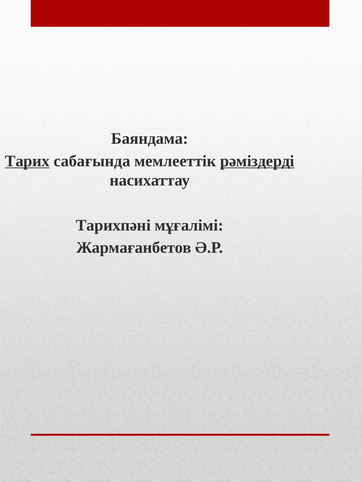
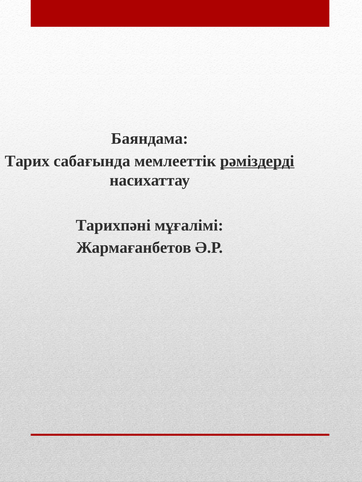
Тарих underline: present -> none
